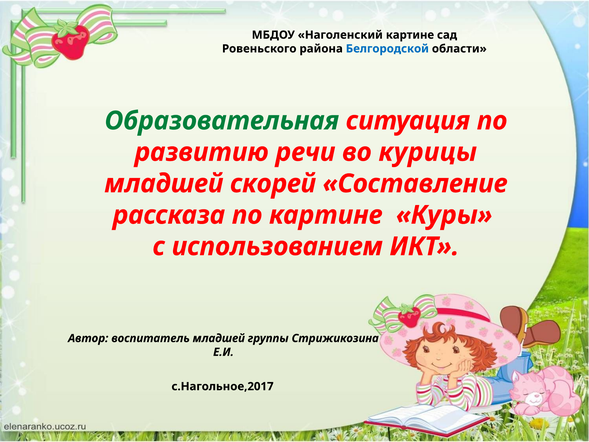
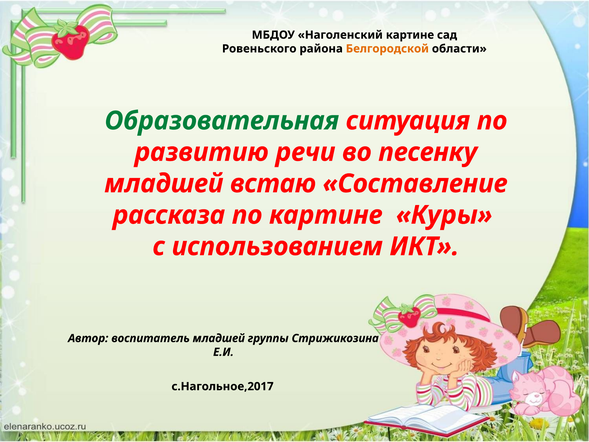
Белгородской colour: blue -> orange
курицы: курицы -> песенку
скорей: скорей -> встаю
